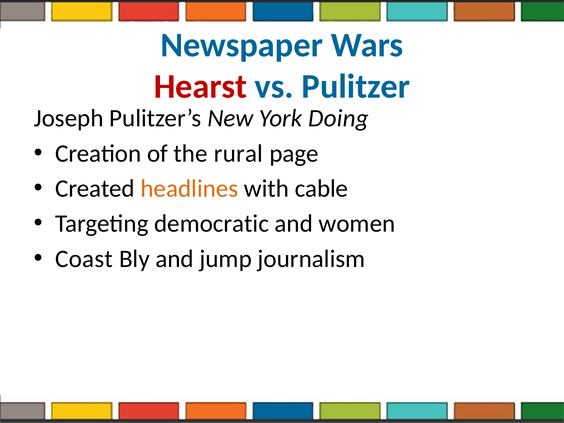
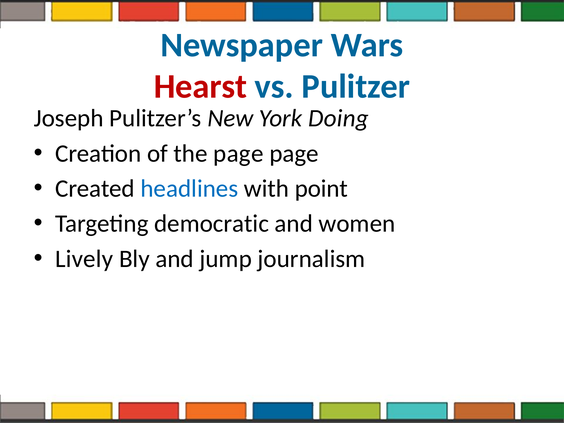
the rural: rural -> page
headlines colour: orange -> blue
cable: cable -> point
Coast: Coast -> Lively
